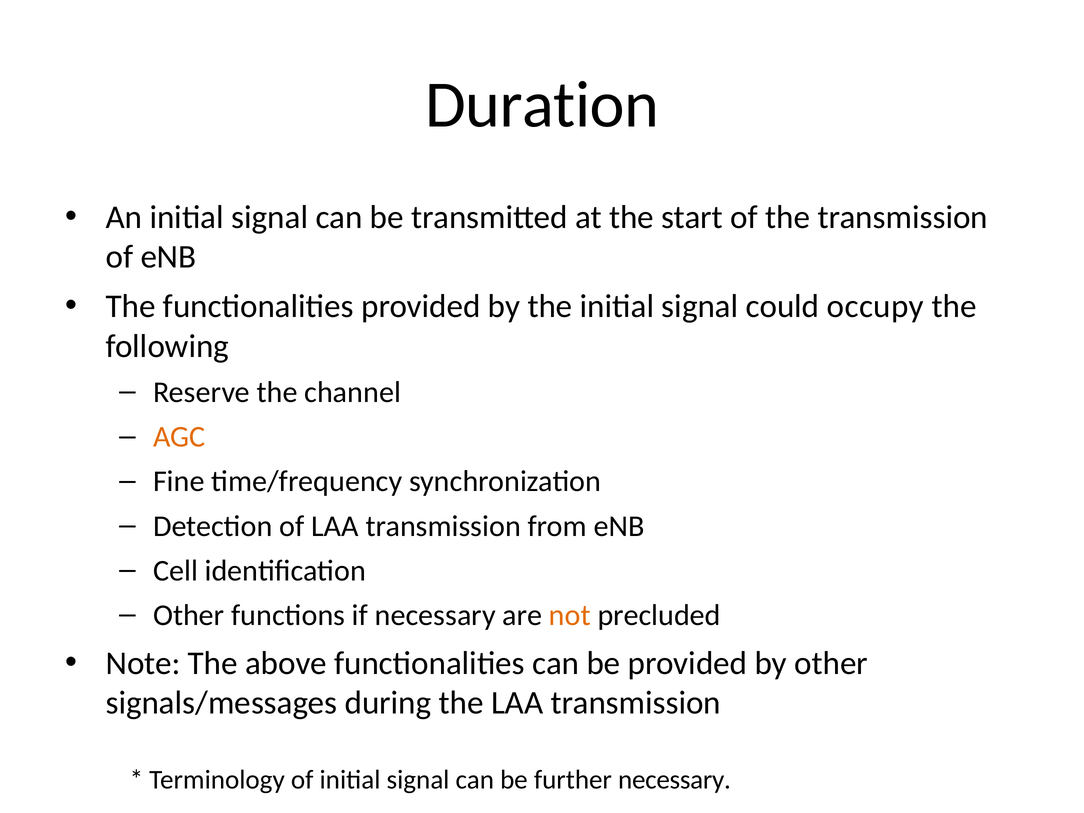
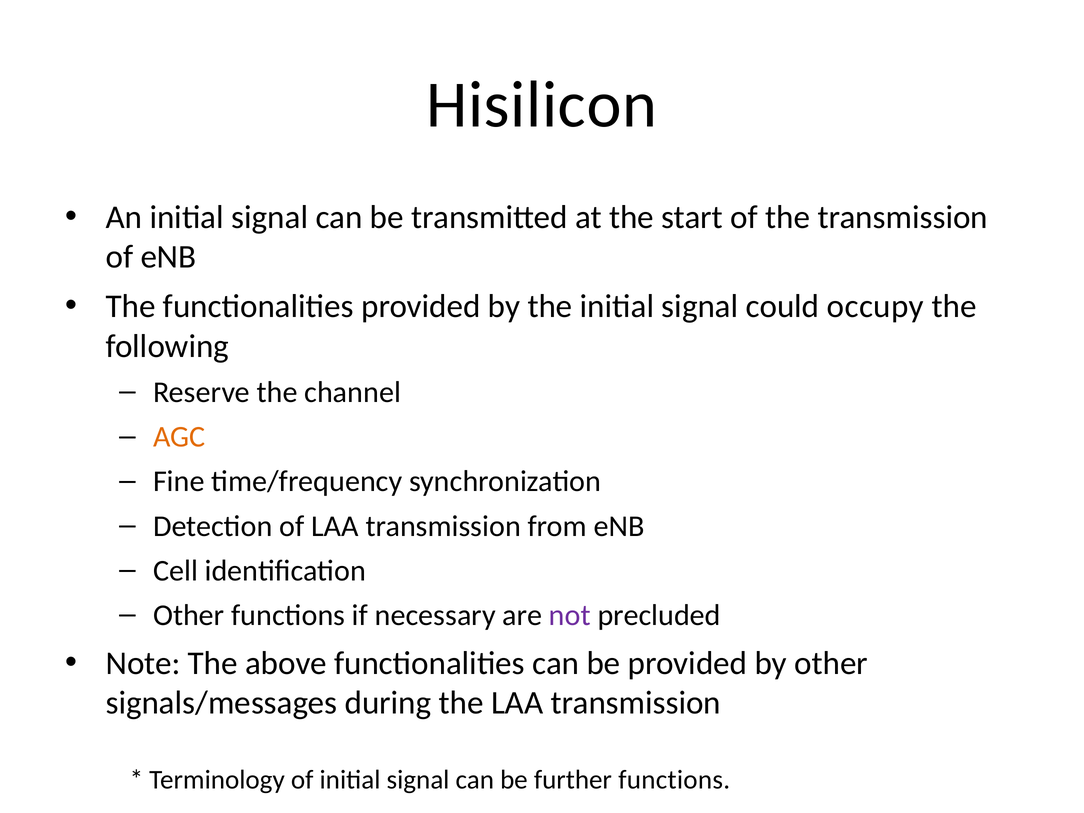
Duration: Duration -> Hisilicon
not colour: orange -> purple
further necessary: necessary -> functions
